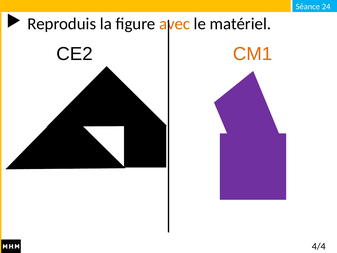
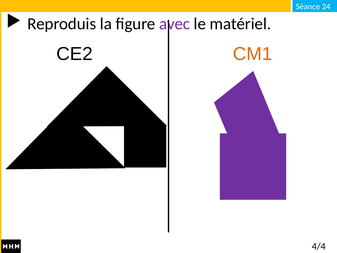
avec colour: orange -> purple
